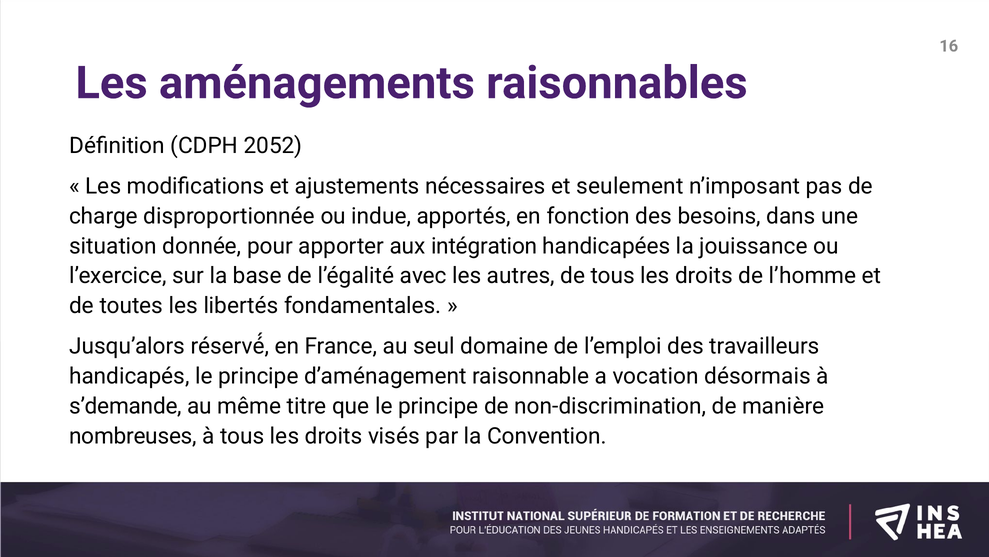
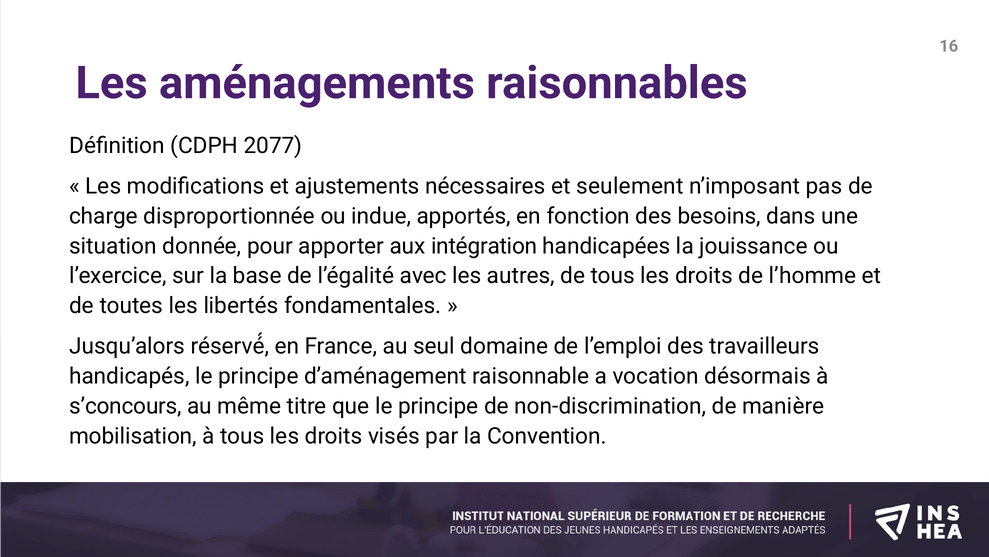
2052: 2052 -> 2077
s’demande: s’demande -> s’concours
nombreuses: nombreuses -> mobilisation
